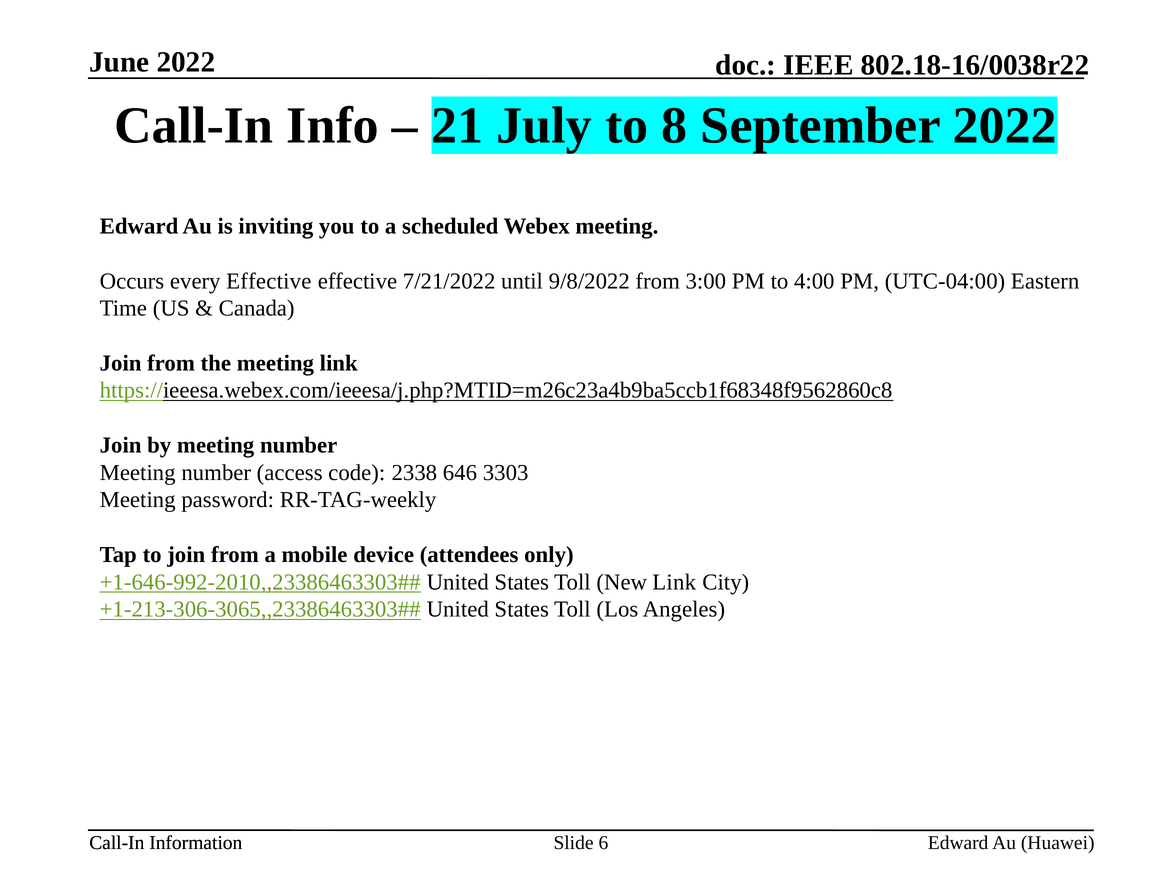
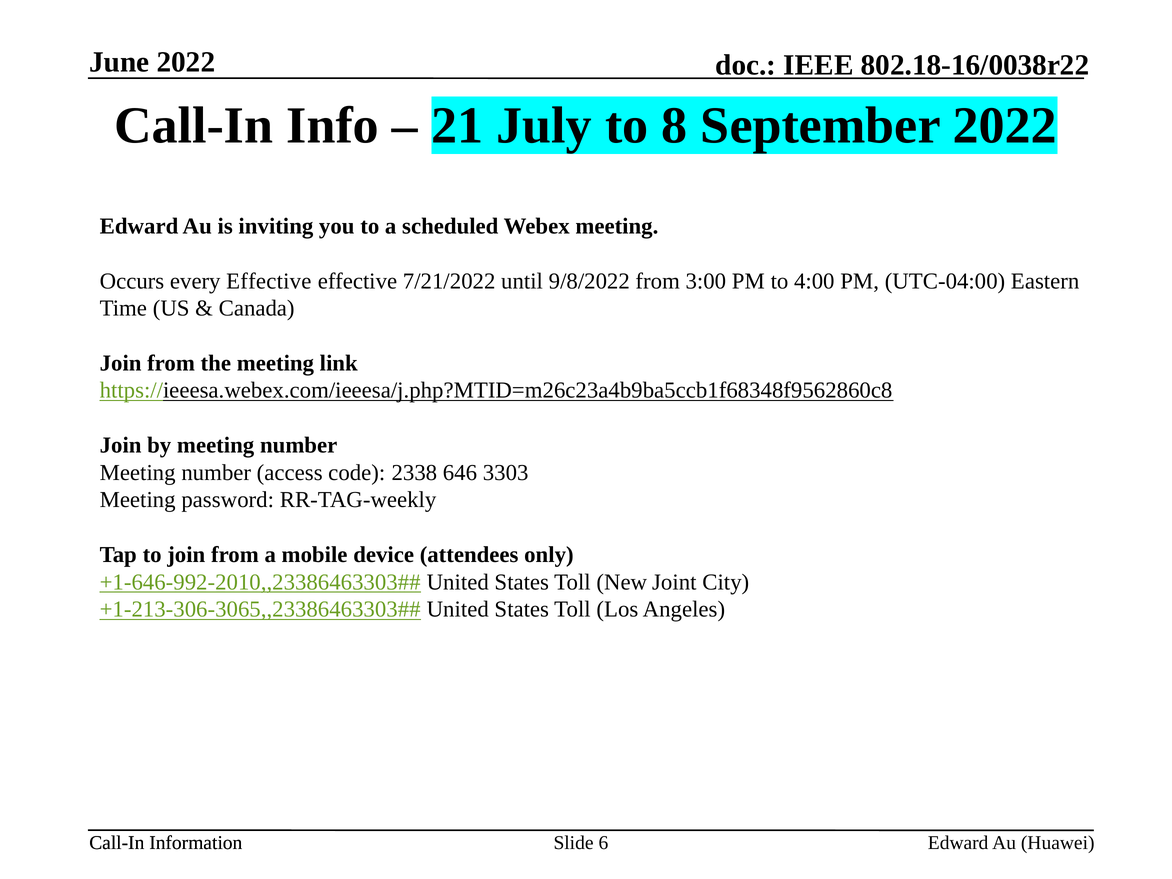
New Link: Link -> Joint
